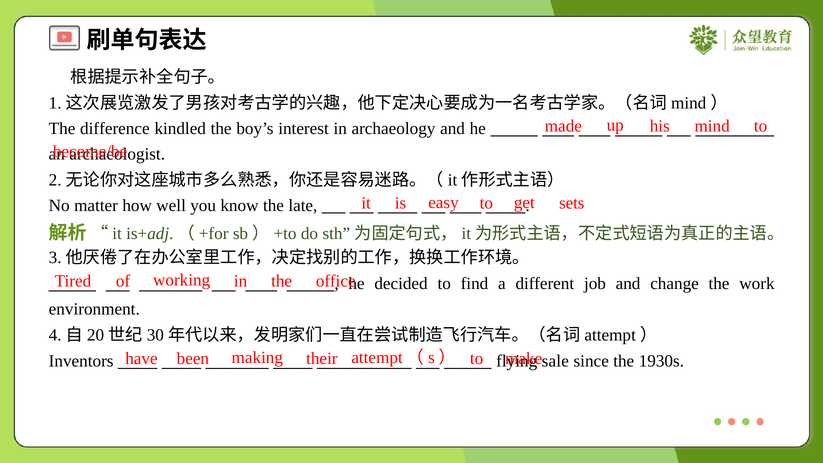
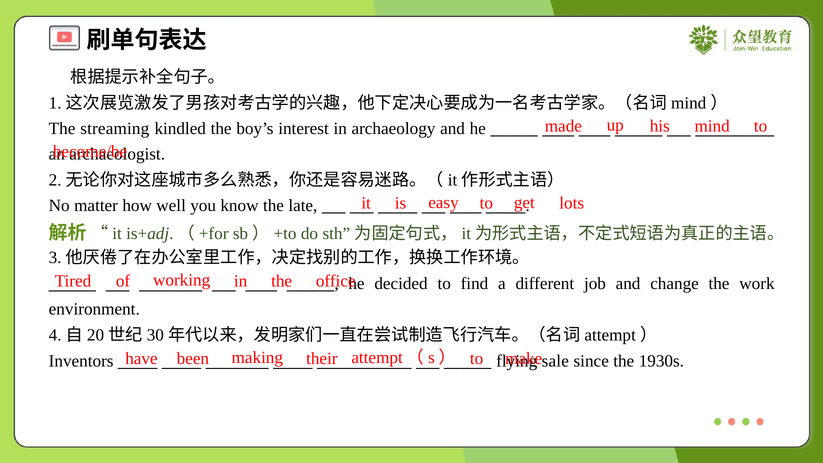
difference: difference -> streaming
sets: sets -> lots
